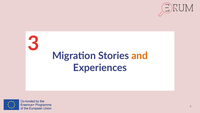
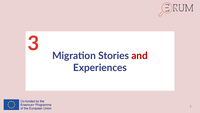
and colour: orange -> red
